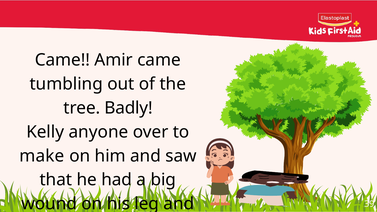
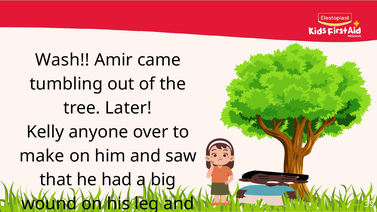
Came at (62, 60): Came -> Wash
Badly: Badly -> Later
